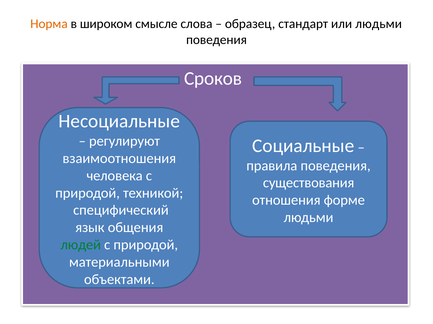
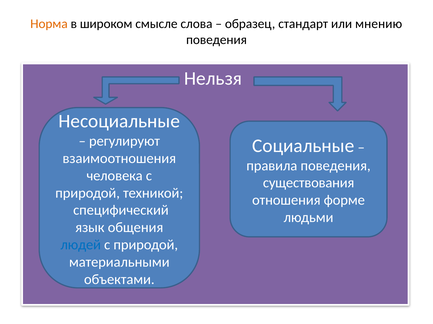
или людьми: людьми -> мнению
Сроков: Сроков -> Нельзя
людей colour: green -> blue
